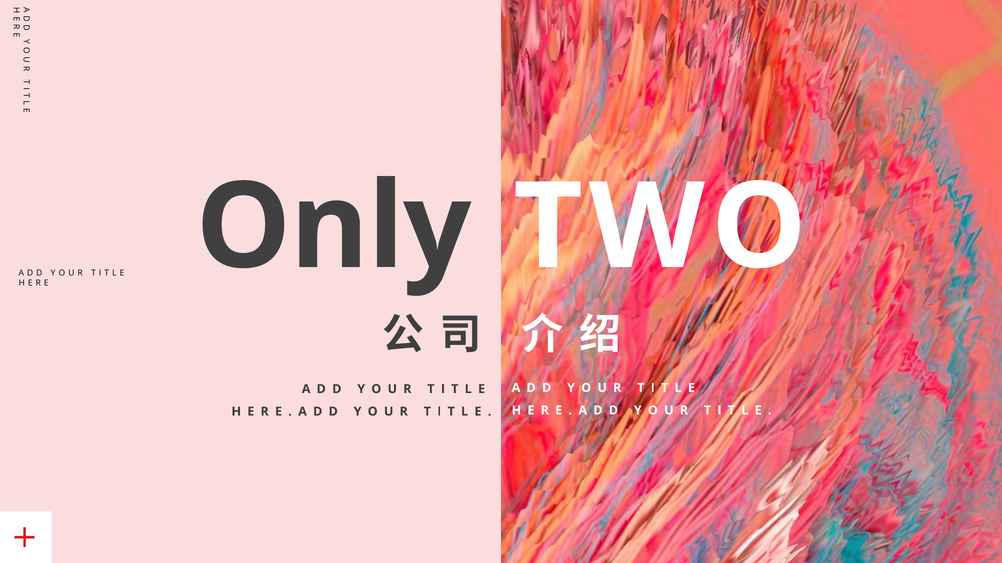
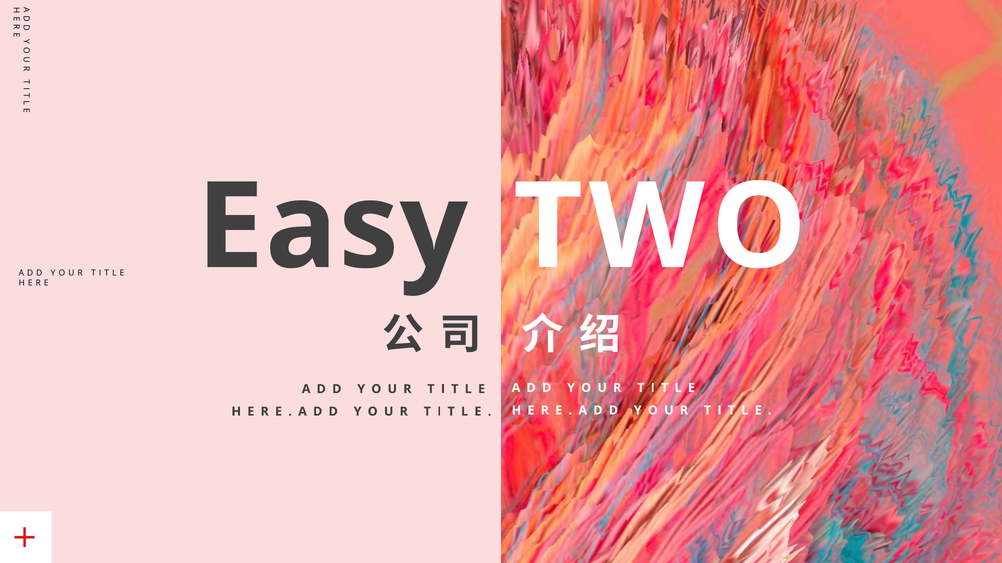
Only: Only -> Easy
